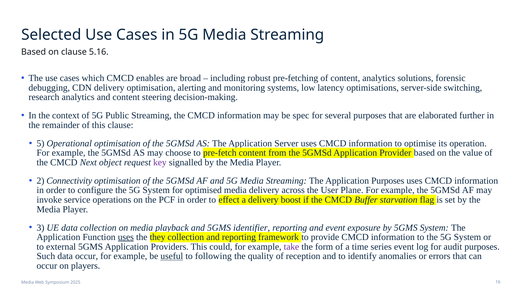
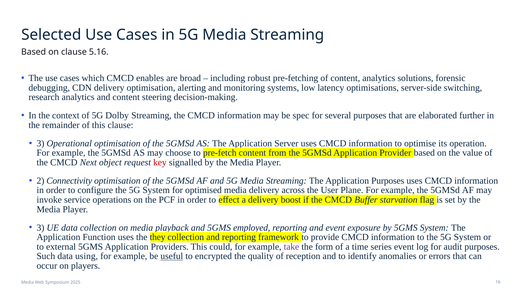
Public: Public -> Dolby
5 at (41, 143): 5 -> 3
key colour: purple -> red
identifier: identifier -> employed
uses at (126, 237) underline: present -> none
data occur: occur -> using
following: following -> encrypted
